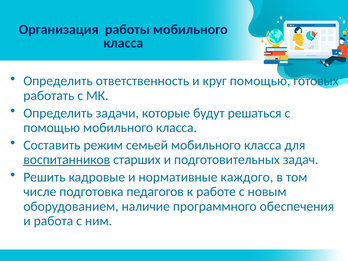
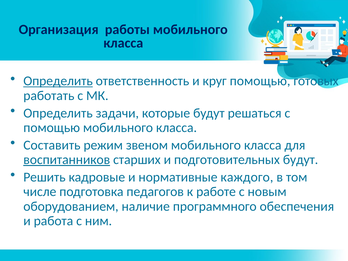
Определить at (58, 81) underline: none -> present
семьей: семьей -> звеном
подготовительных задач: задач -> будут
